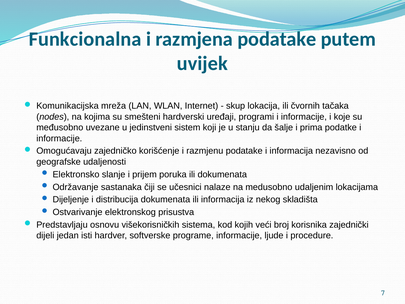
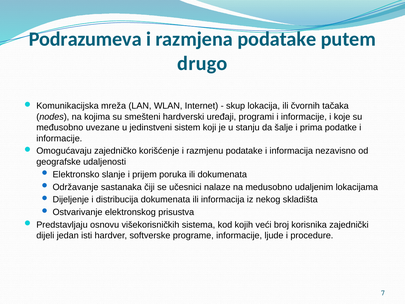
Funkcionalna: Funkcionalna -> Podrazumeva
uvijek: uvijek -> drugo
